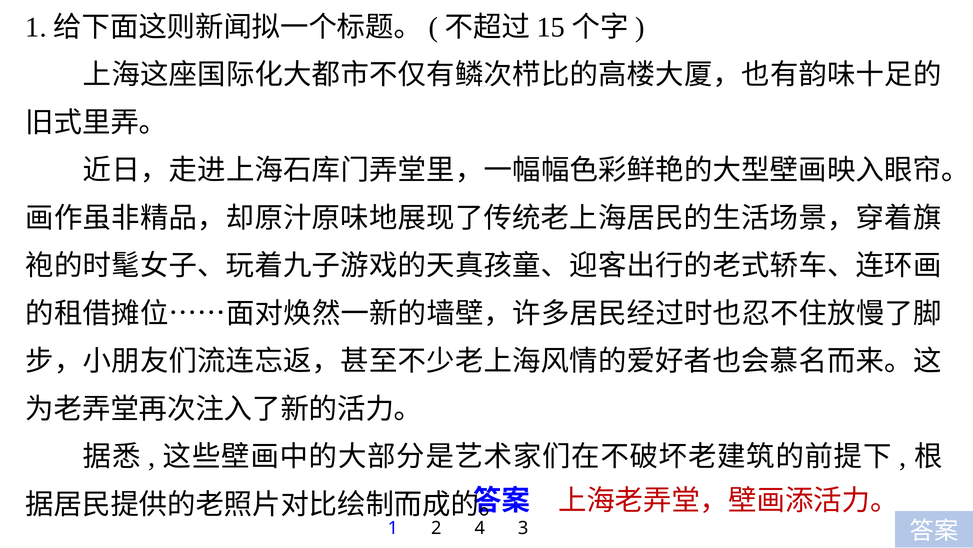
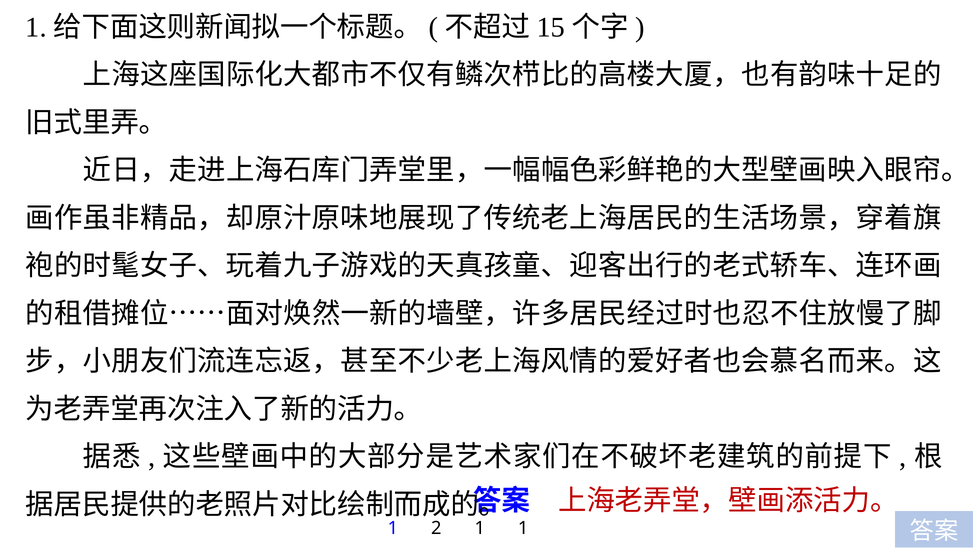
2 4: 4 -> 1
3 at (523, 528): 3 -> 1
